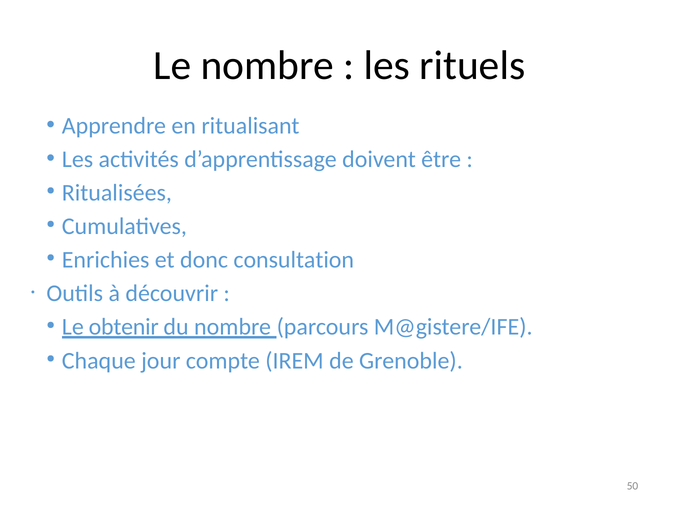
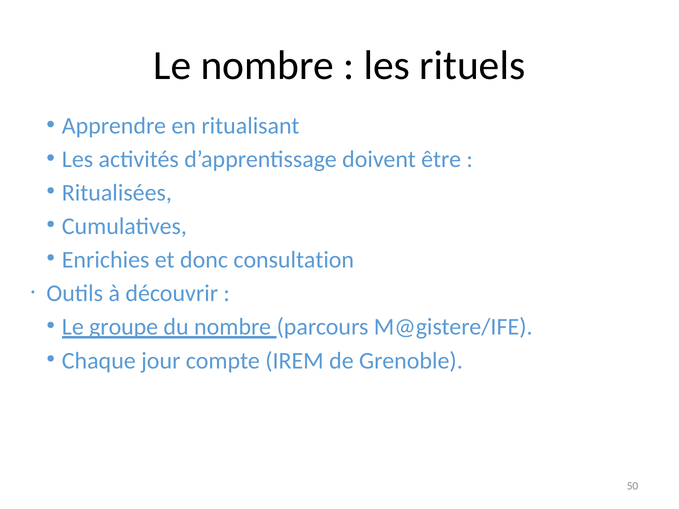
obtenir: obtenir -> groupe
